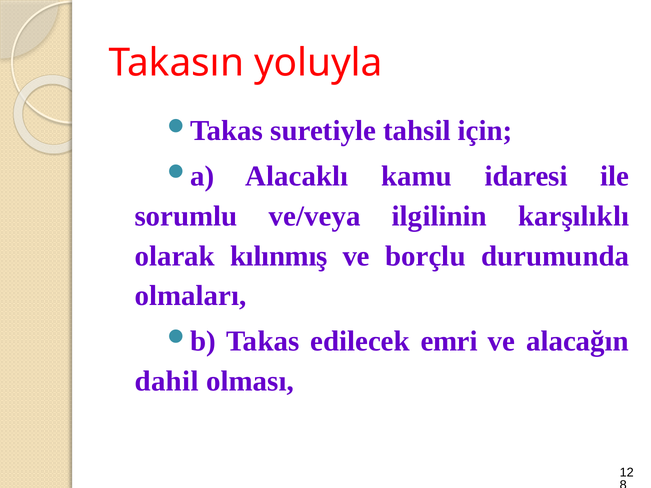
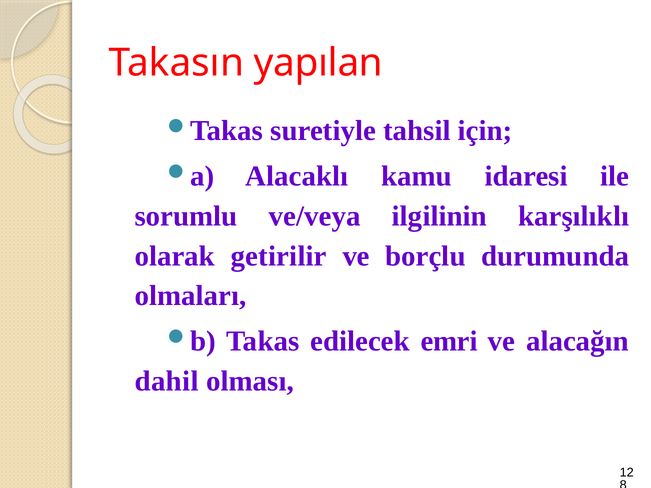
yoluyla: yoluyla -> yapılan
kılınmış: kılınmış -> getirilir
